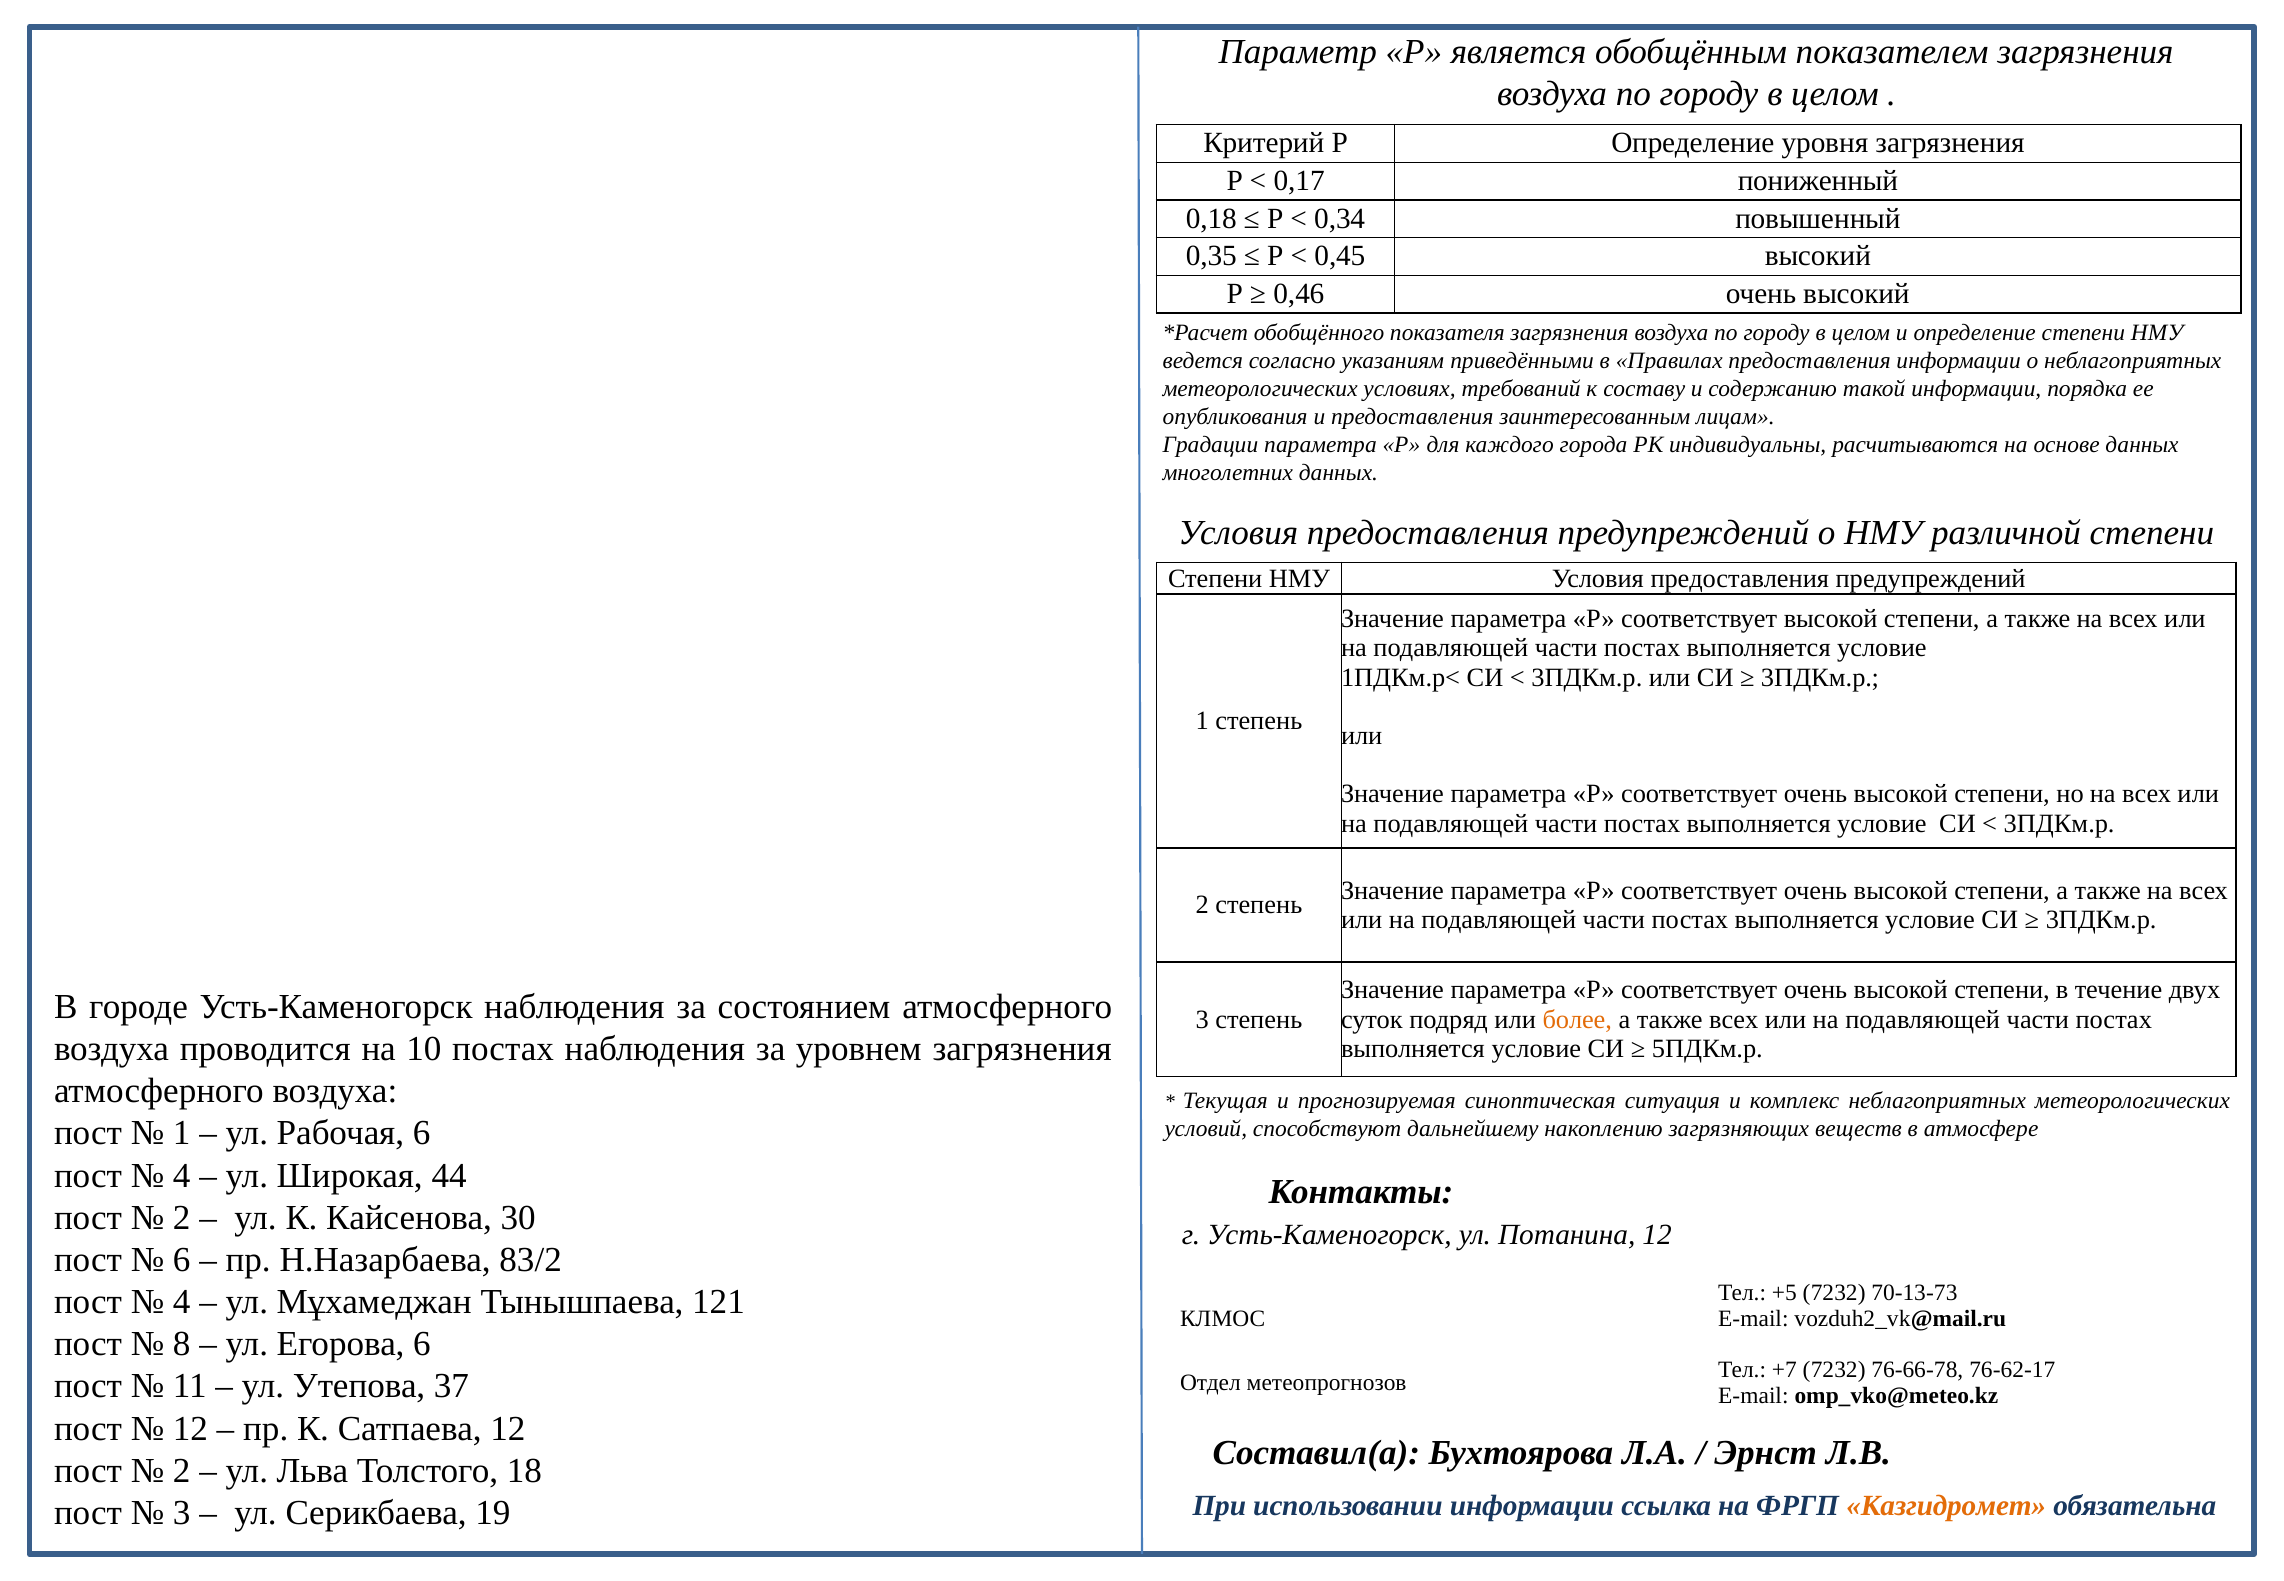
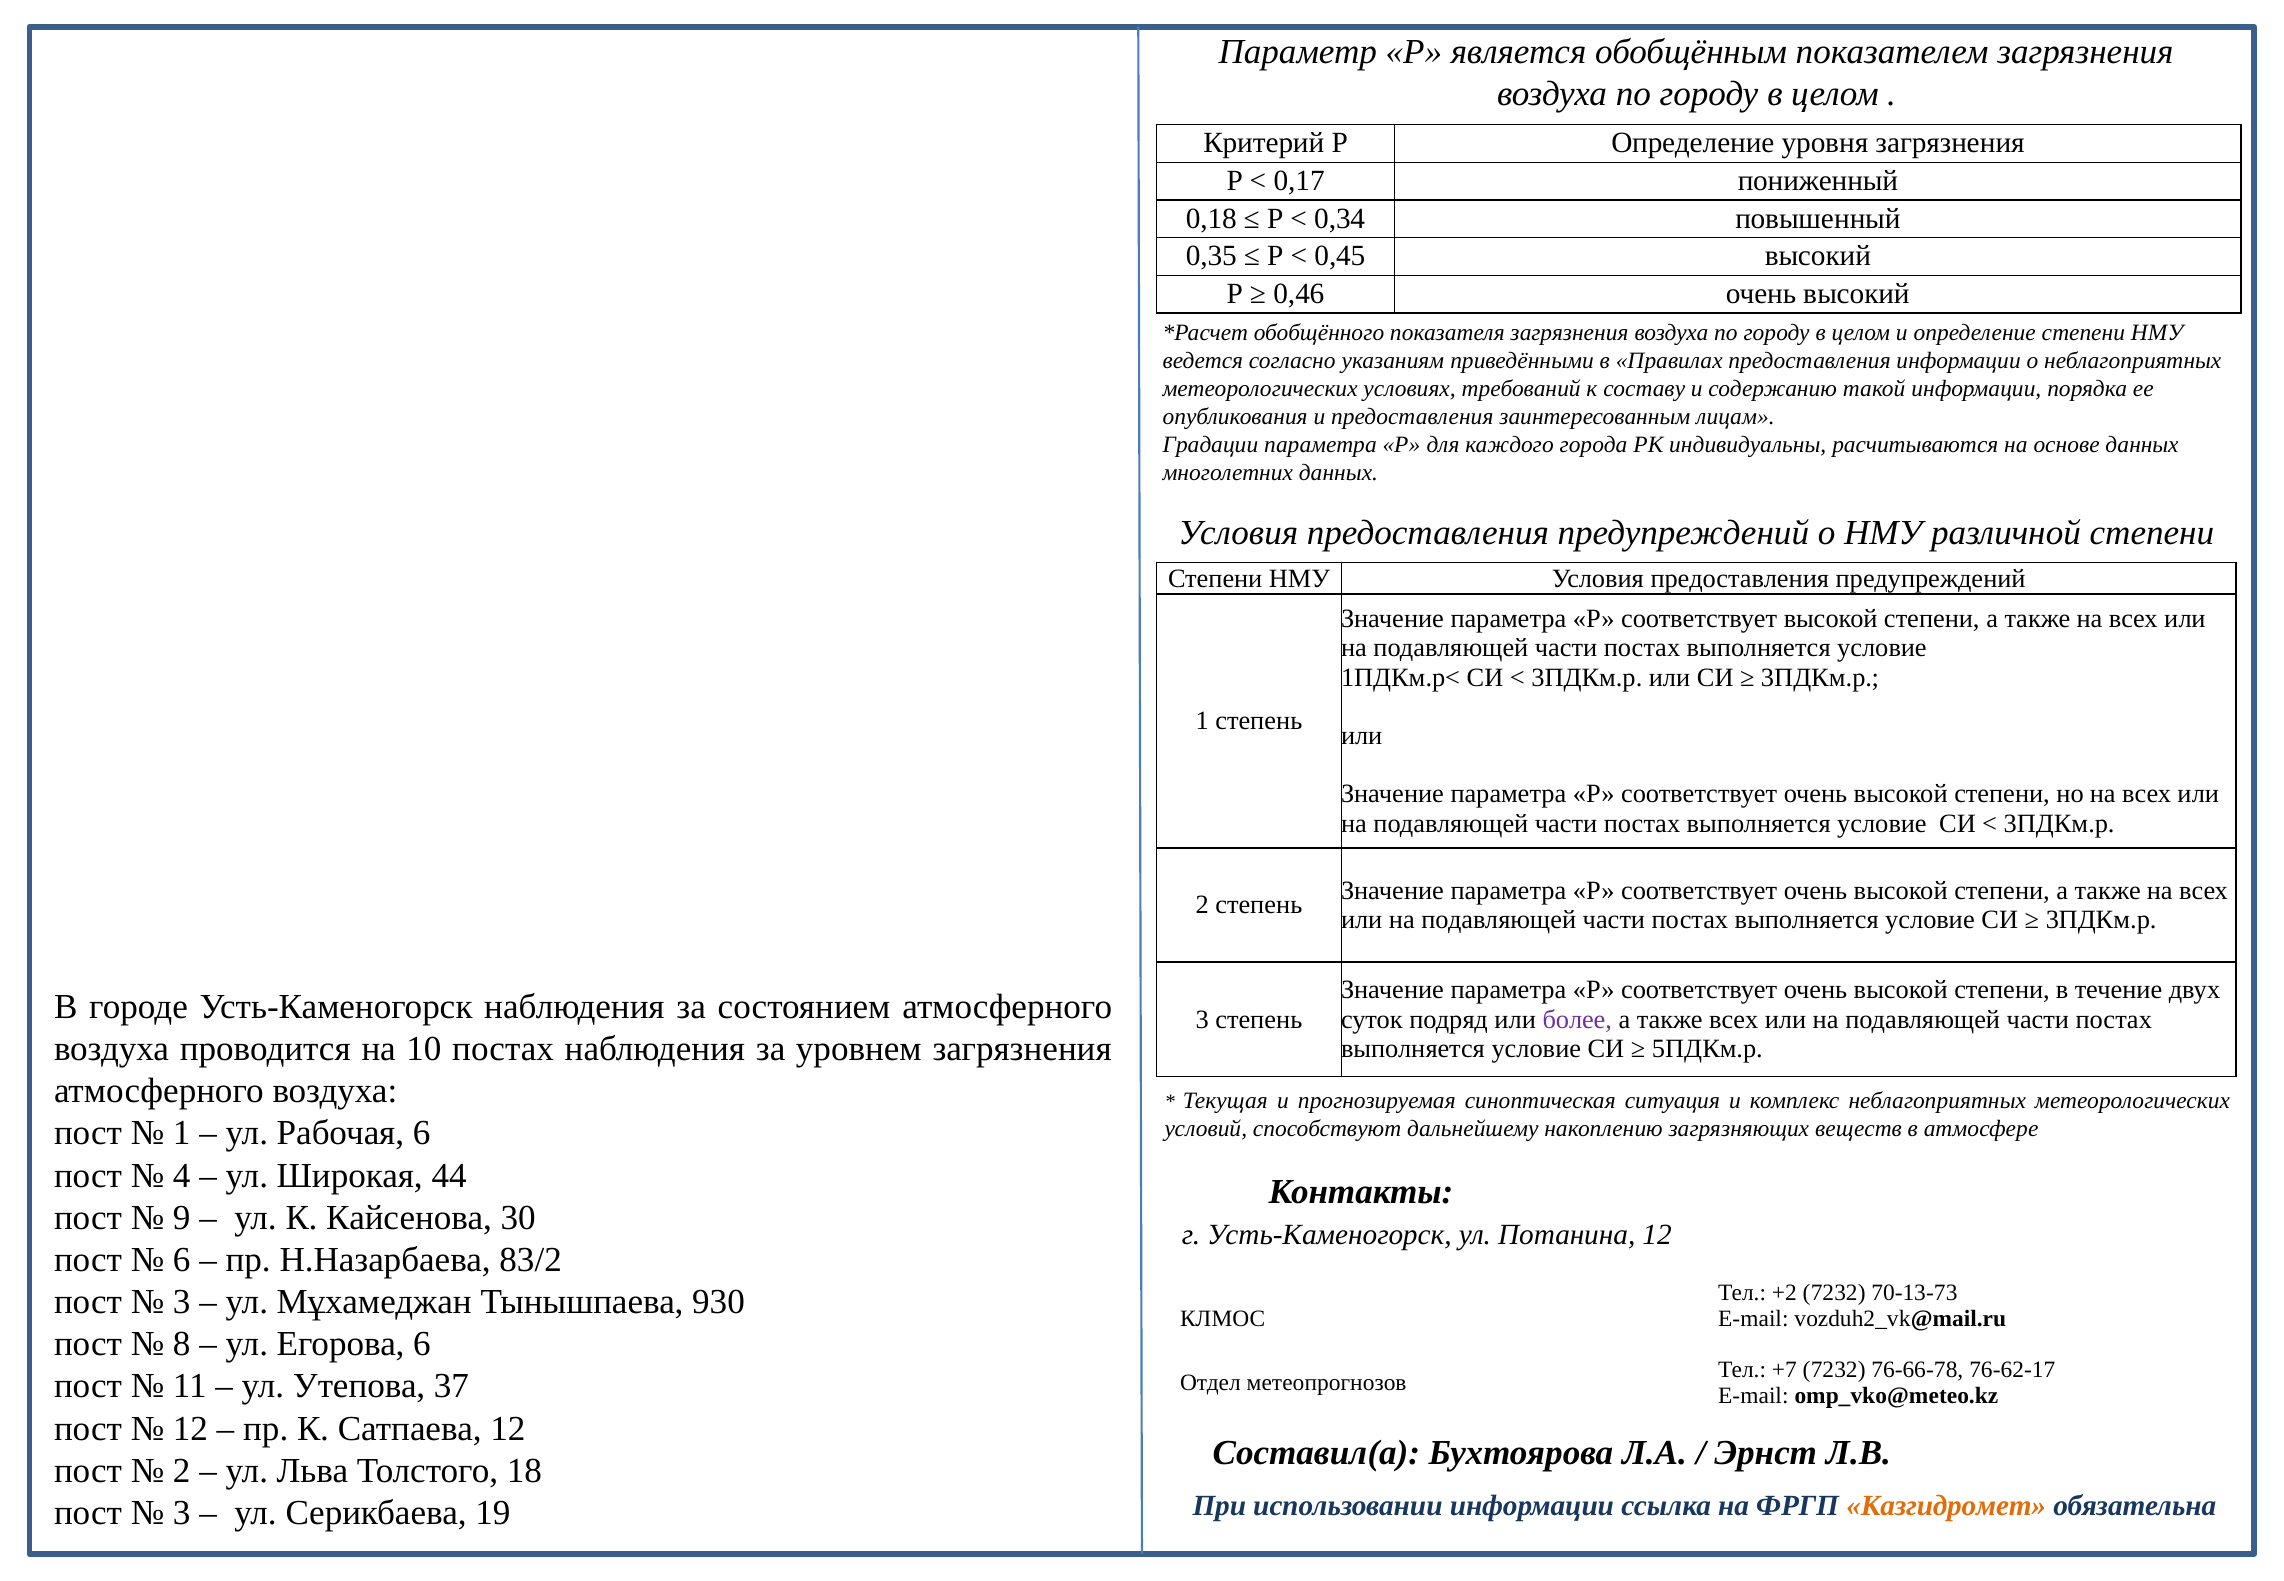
более colour: orange -> purple
2 at (182, 1218): 2 -> 9
+5: +5 -> +2
4 at (182, 1302): 4 -> 3
121: 121 -> 930
